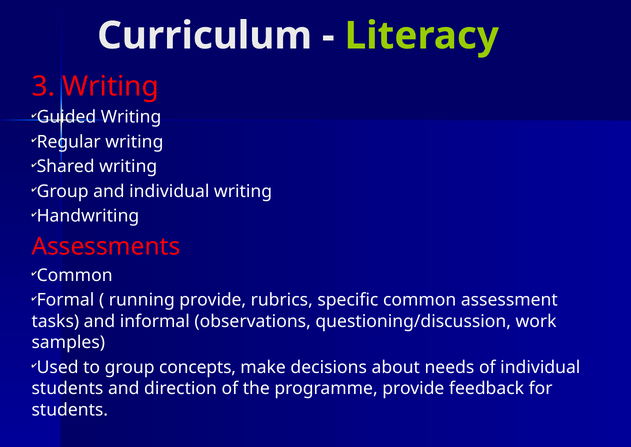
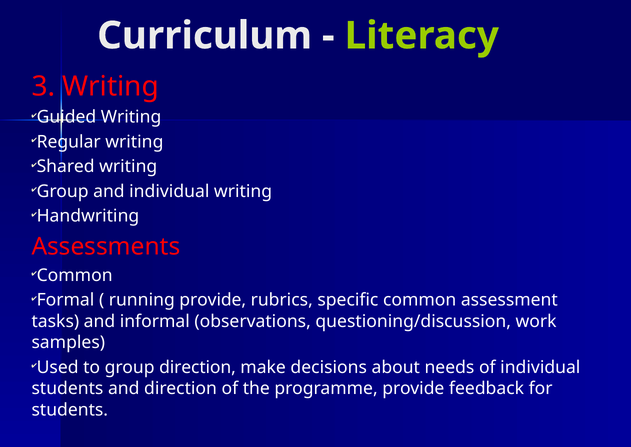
group concepts: concepts -> direction
